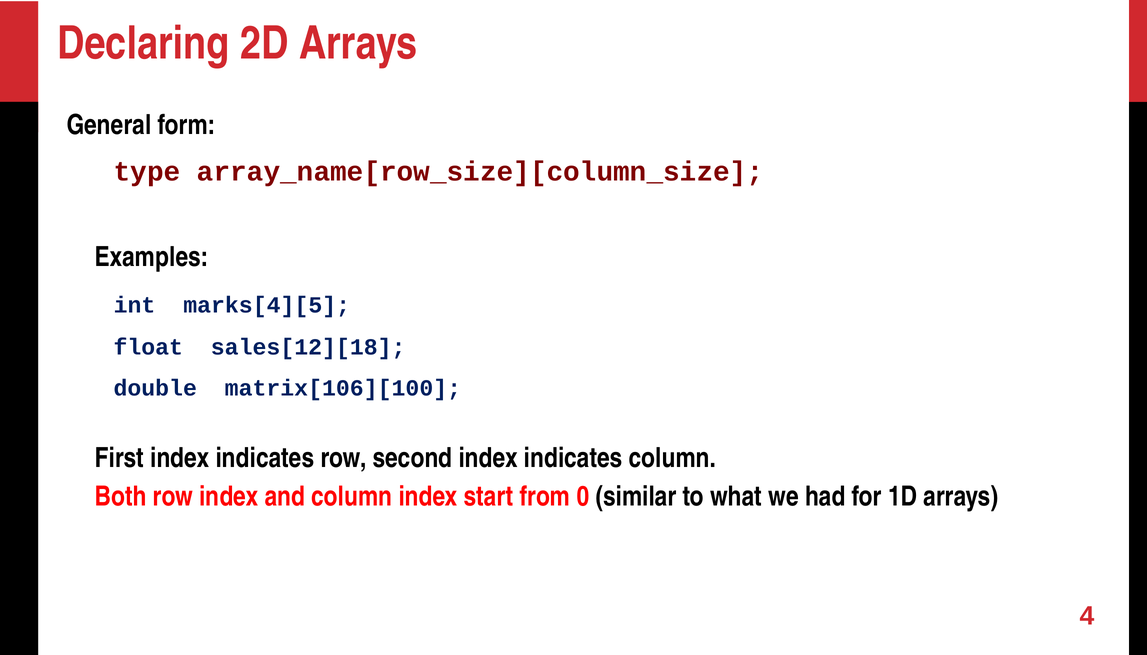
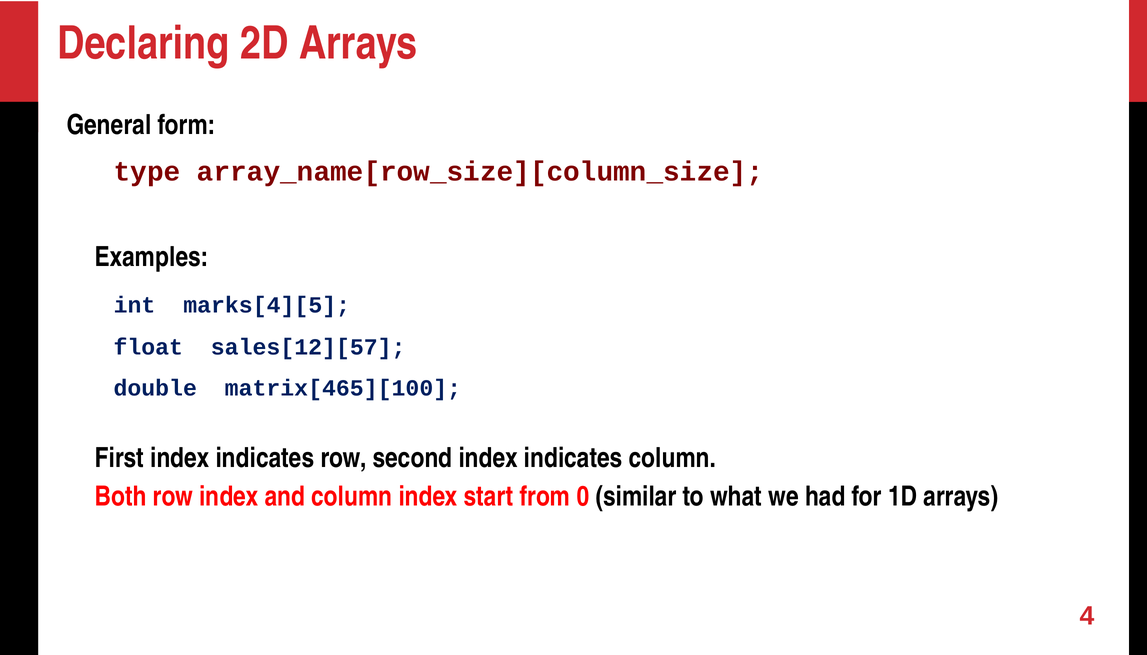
sales[12][18: sales[12][18 -> sales[12][57
matrix[106][100: matrix[106][100 -> matrix[465][100
